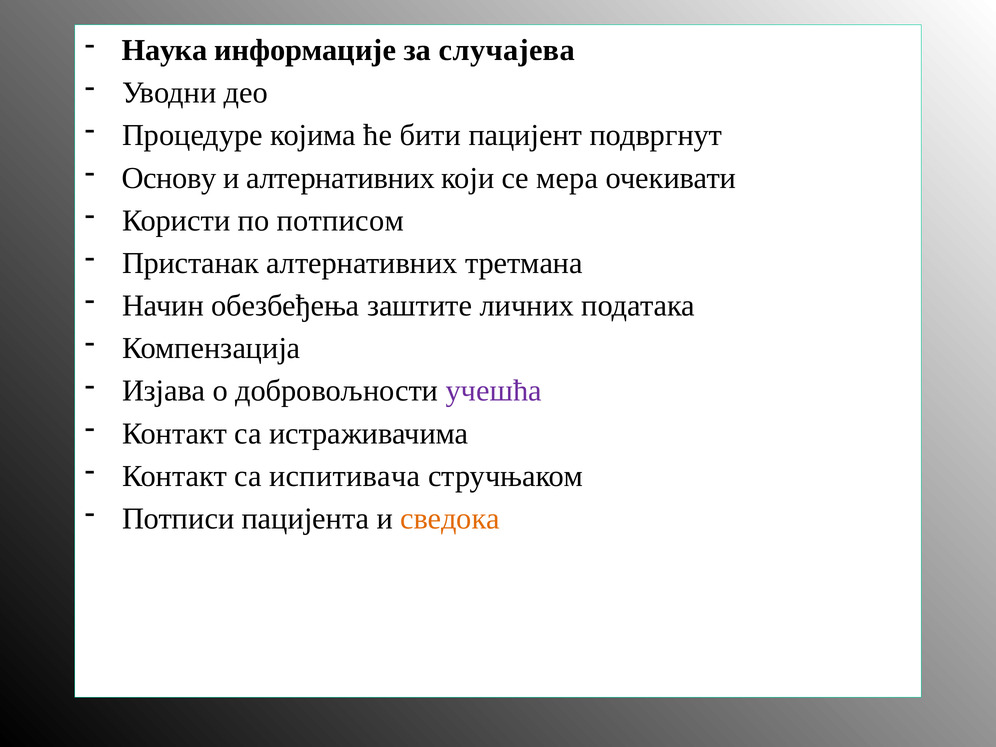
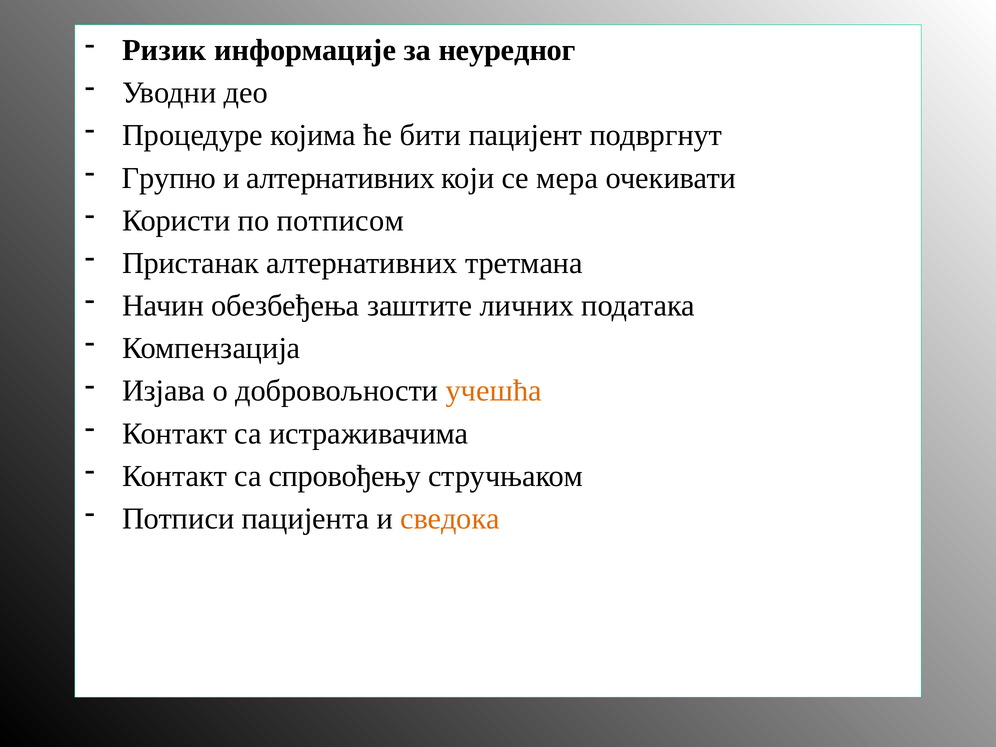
Наука: Наука -> Ризик
случајева: случајева -> неуредног
Основу: Основу -> Групно
учешћа colour: purple -> orange
испитивача: испитивача -> спровођењу
